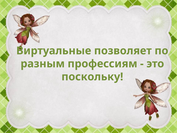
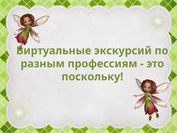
позволяет: позволяет -> экскурсий
